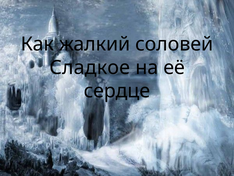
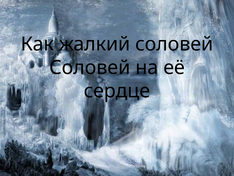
Сладкое at (90, 67): Сладкое -> Соловей
